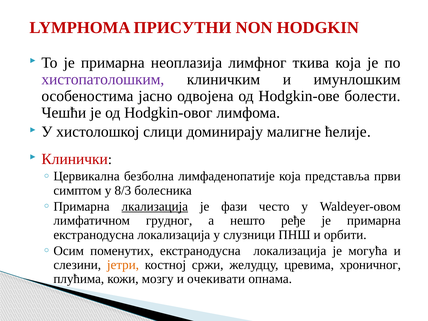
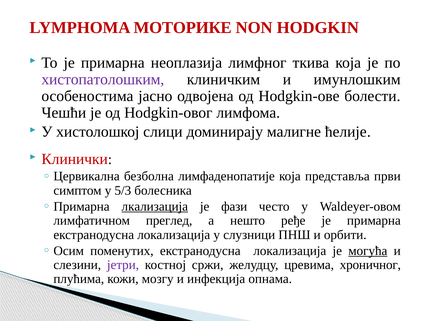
ПРИСУТНИ: ПРИСУТНИ -> МОТОРИКЕ
8/3: 8/3 -> 5/3
грудног: грудног -> преглед
могућа underline: none -> present
јетри colour: orange -> purple
очекивати: очекивати -> инфекција
